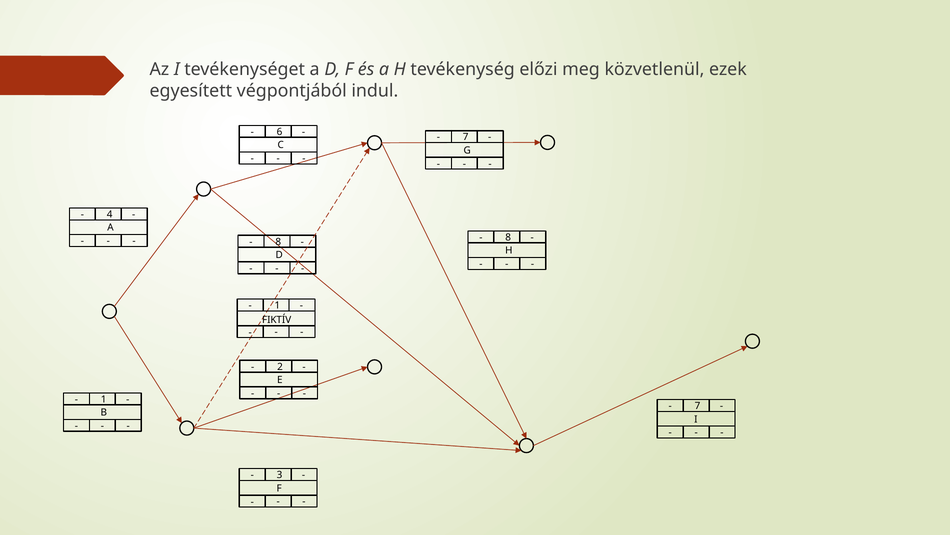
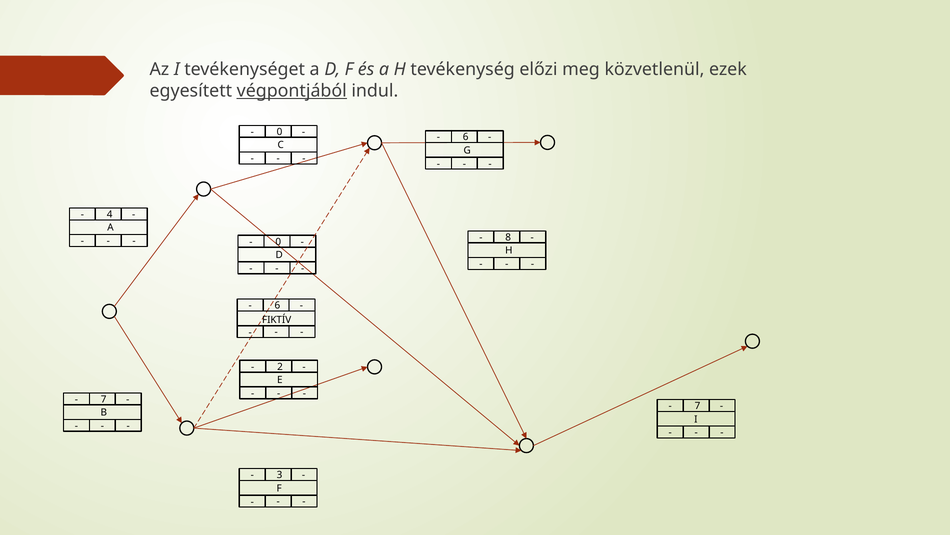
végpontjából underline: none -> present
6 at (280, 132): 6 -> 0
7 at (466, 137): 7 -> 6
8 at (278, 241): 8 -> 0
1 at (277, 305): 1 -> 6
1 at (104, 399): 1 -> 7
